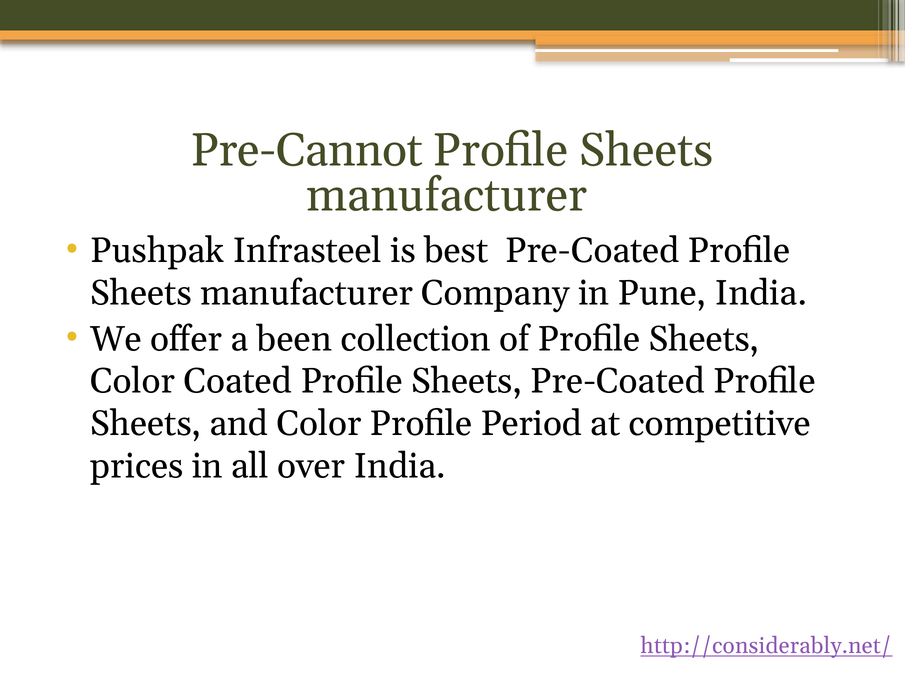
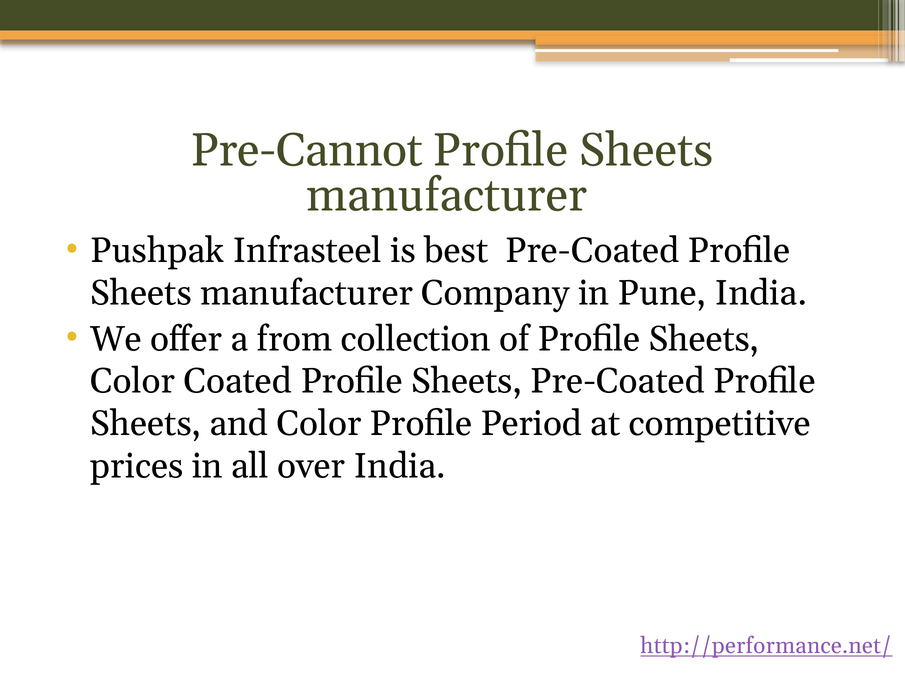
been: been -> from
http://considerably.net/: http://considerably.net/ -> http://performance.net/
